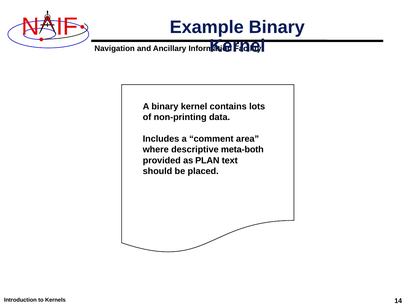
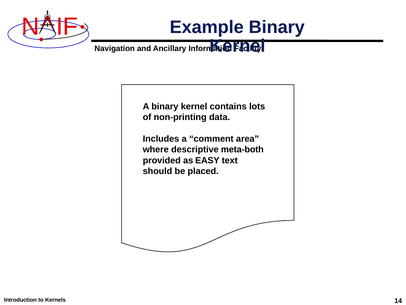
PLAN: PLAN -> EASY
